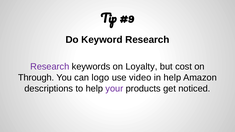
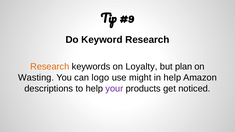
Research at (50, 67) colour: purple -> orange
cost: cost -> plan
Through: Through -> Wasting
video: video -> might
